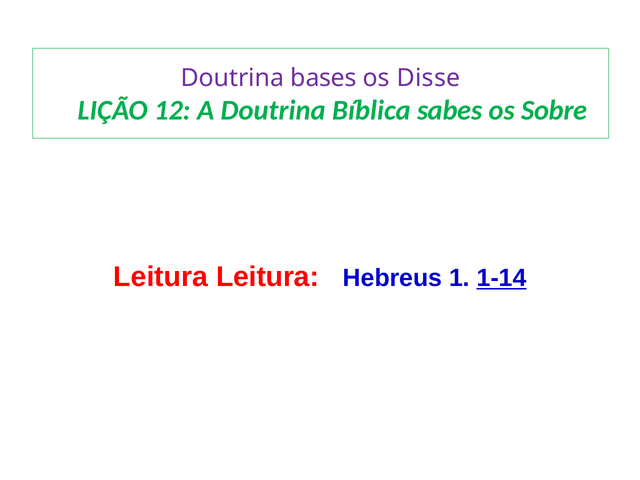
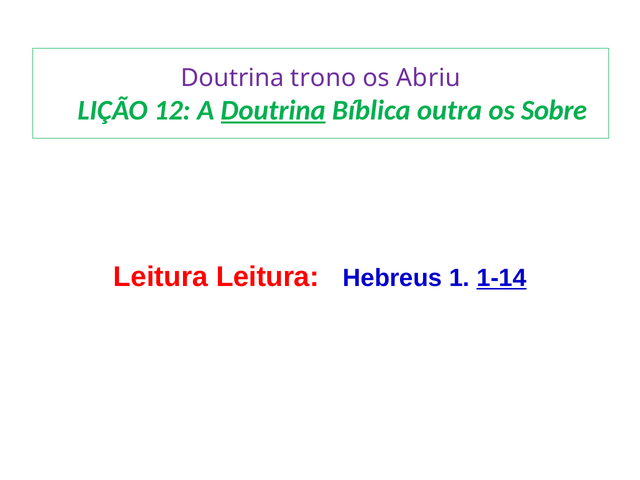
bases: bases -> trono
Disse: Disse -> Abriu
Doutrina at (273, 110) underline: none -> present
sabes: sabes -> outra
